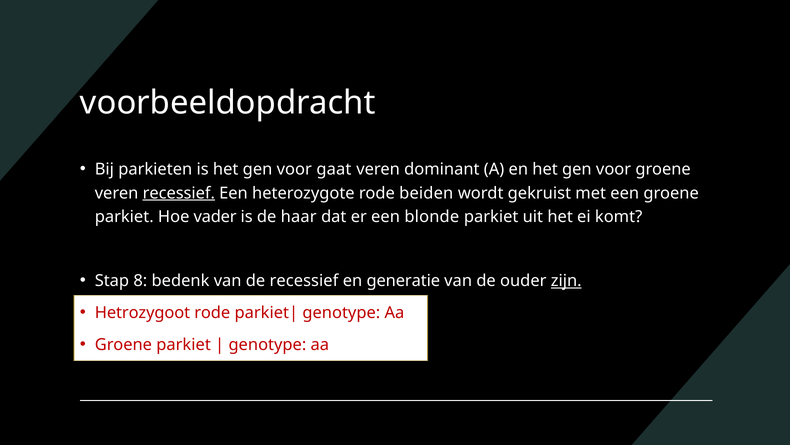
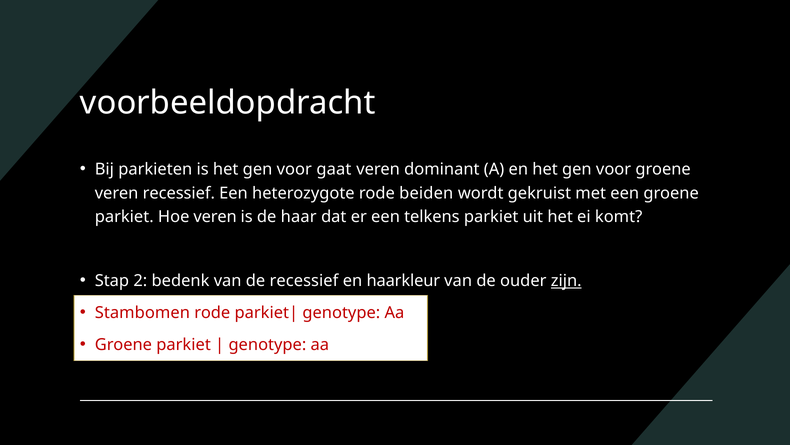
recessief at (179, 193) underline: present -> none
Hoe vader: vader -> veren
blonde: blonde -> telkens
8: 8 -> 2
generatie: generatie -> haarkleur
Hetrozygoot: Hetrozygoot -> Stambomen
